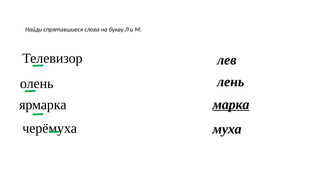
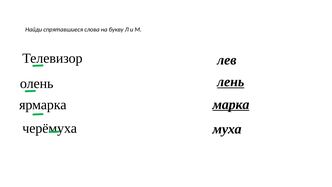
лень underline: none -> present
